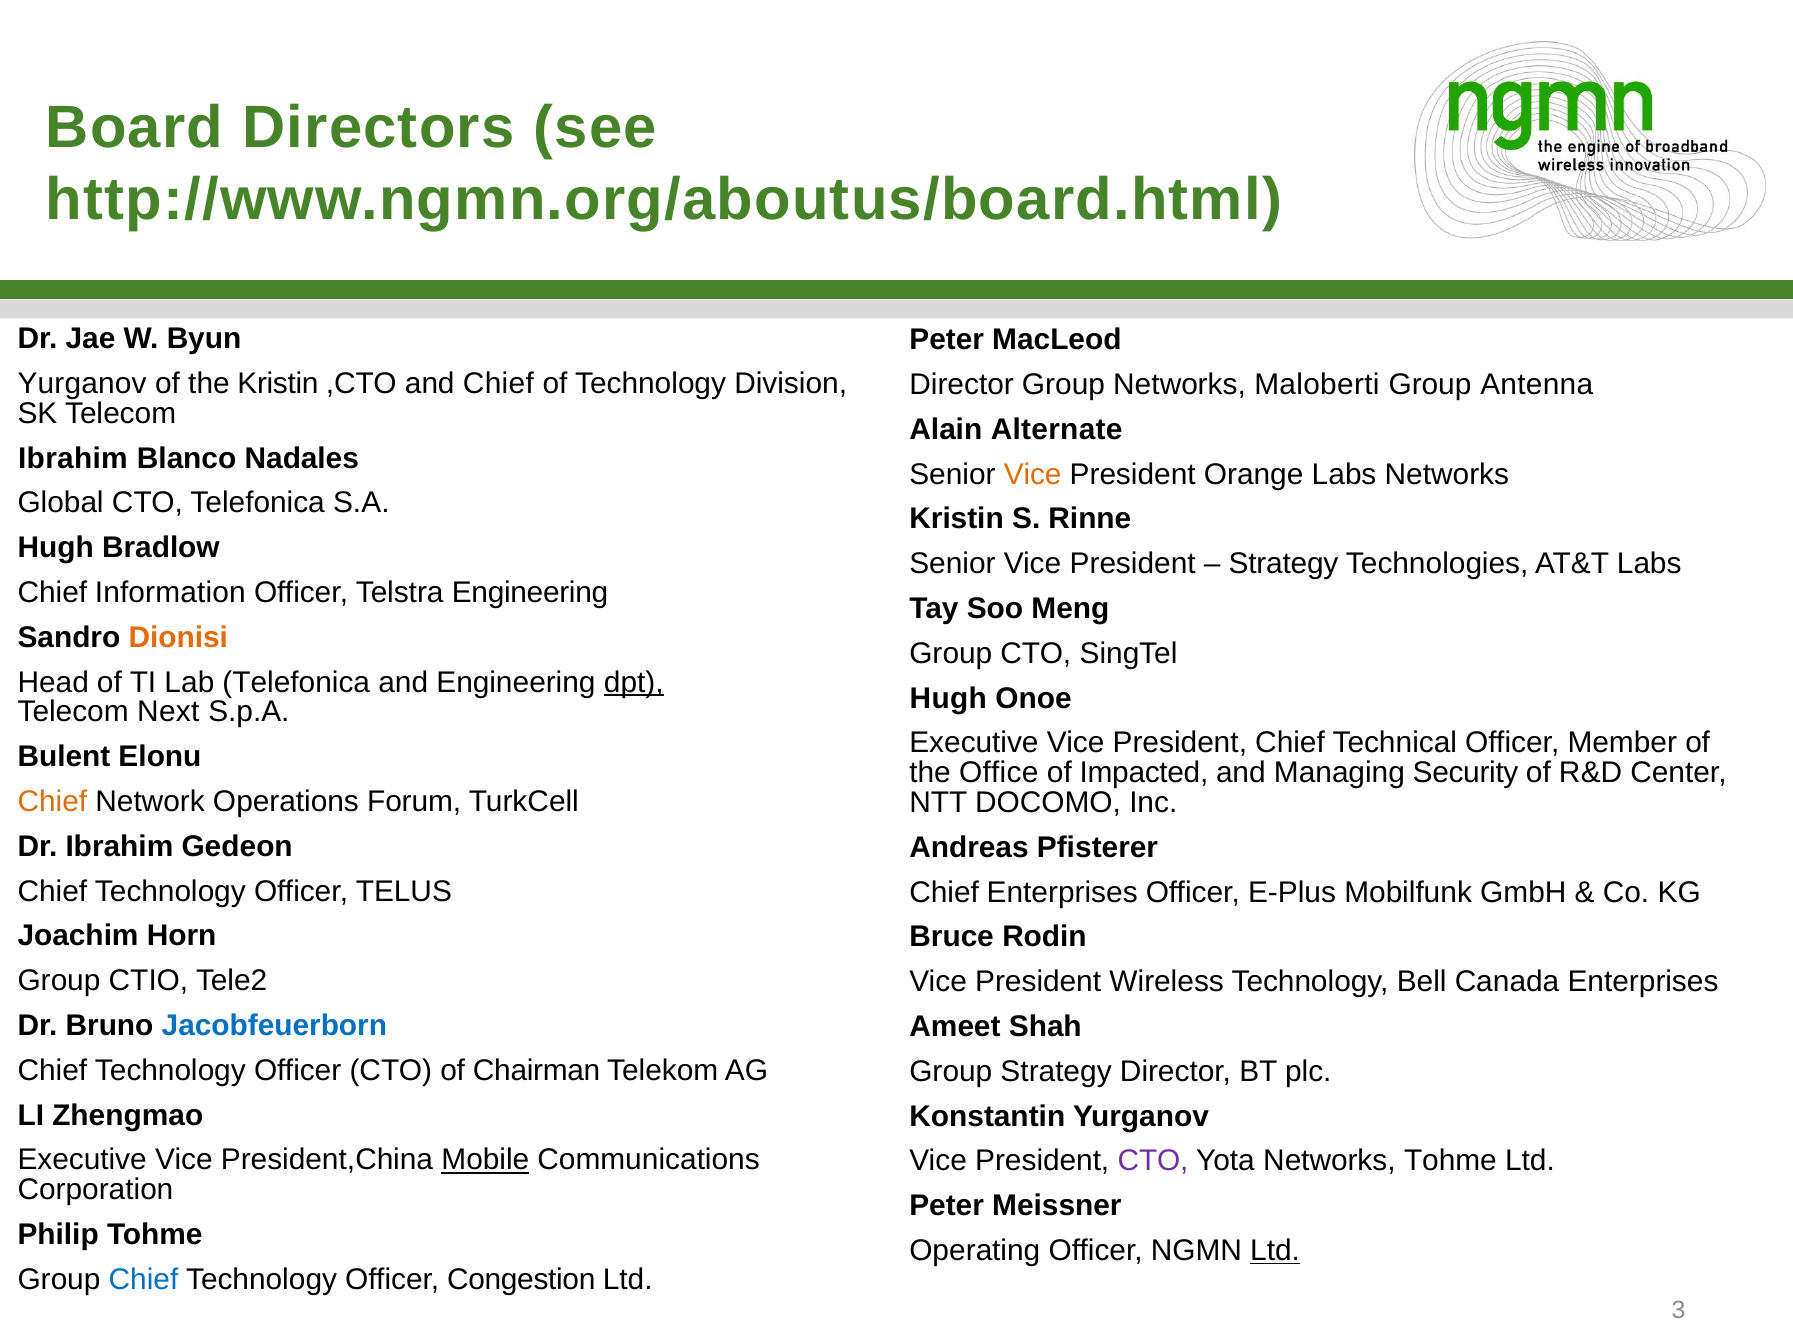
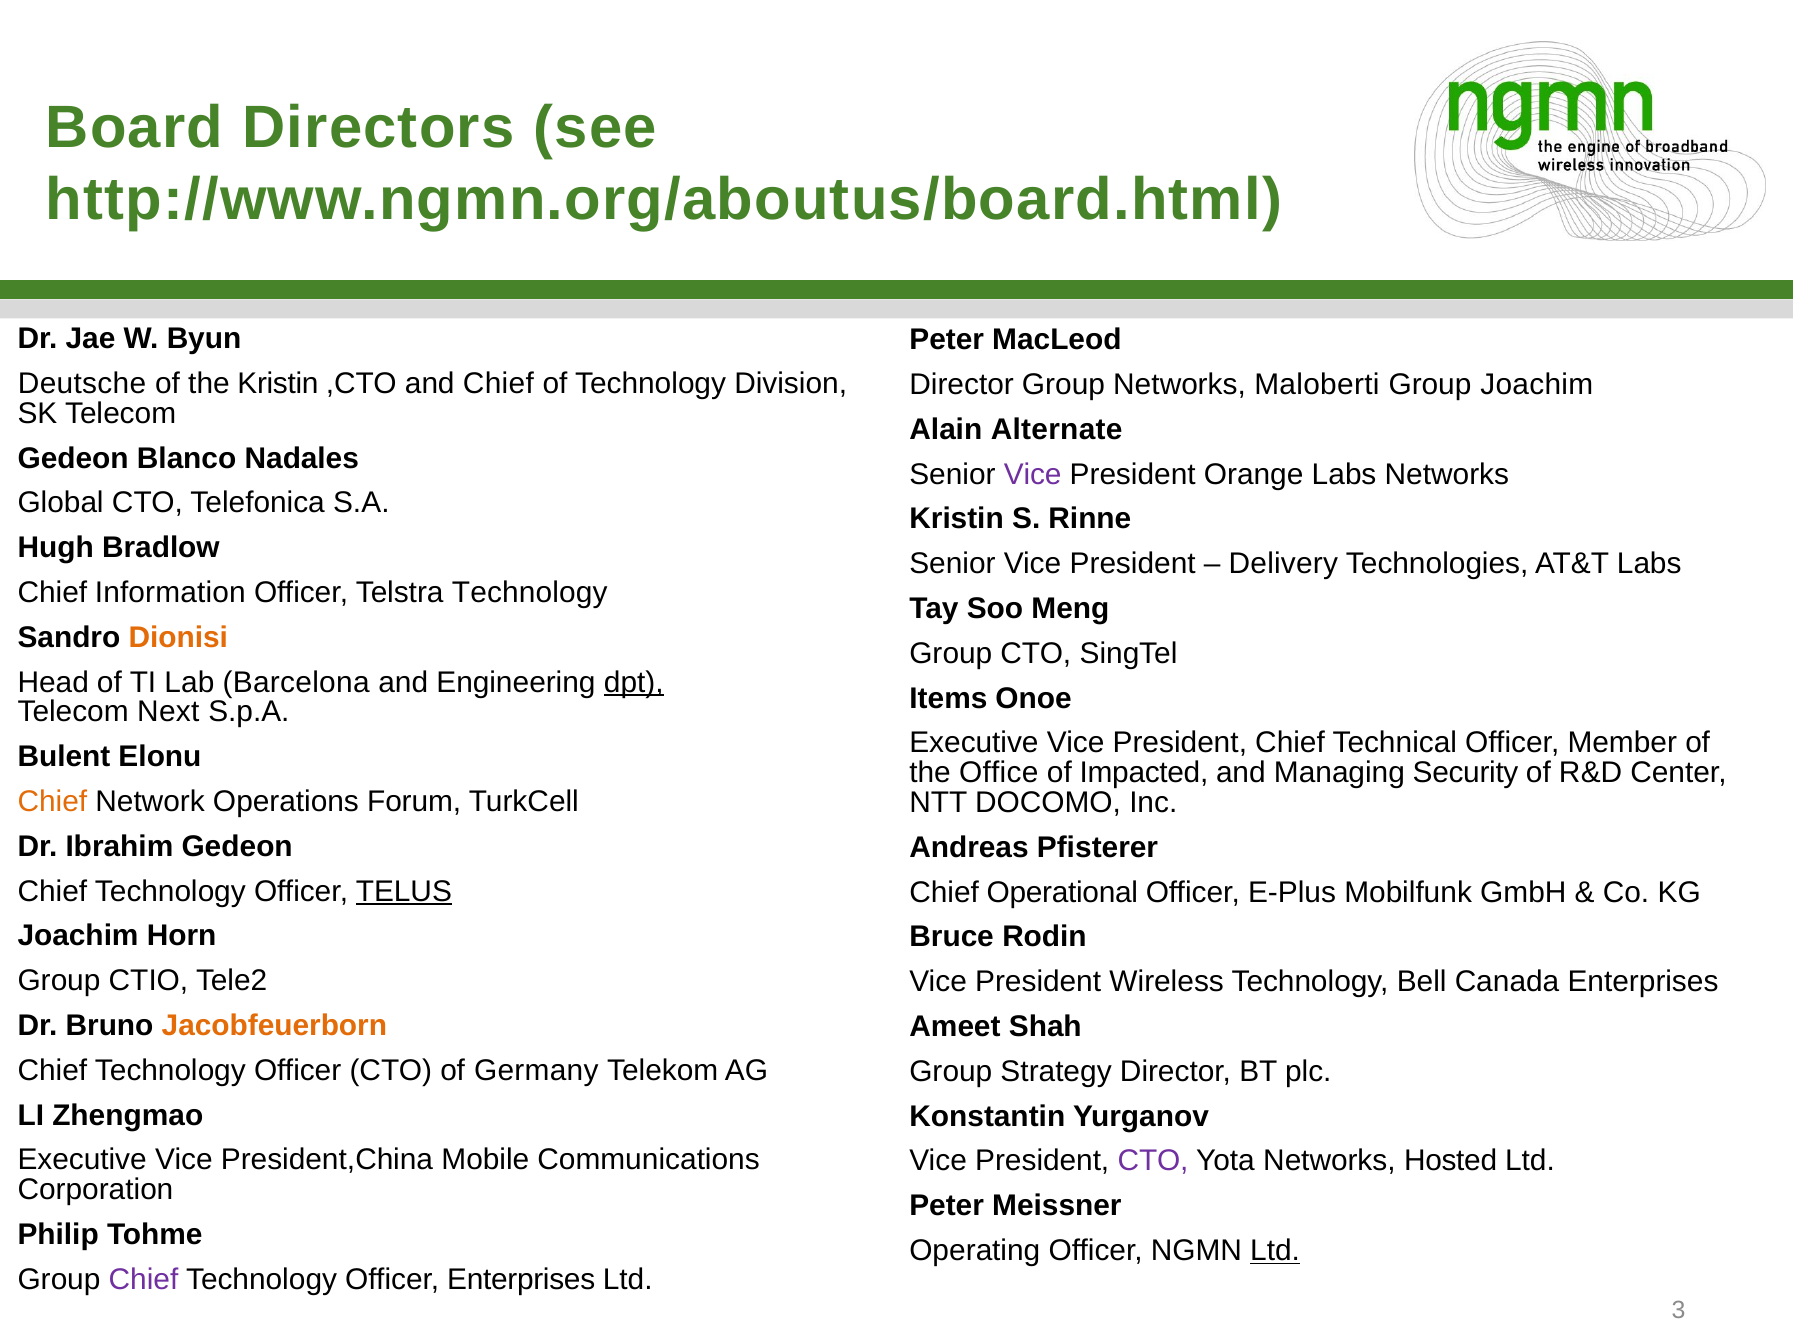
Yurganov at (82, 384): Yurganov -> Deutsche
Group Antenna: Antenna -> Joachim
Ibrahim at (73, 459): Ibrahim -> Gedeon
Vice at (1033, 474) colour: orange -> purple
Strategy at (1284, 564): Strategy -> Delivery
Telstra Engineering: Engineering -> Technology
Lab Telefonica: Telefonica -> Barcelona
Hugh at (948, 699): Hugh -> Items
TELUS underline: none -> present
Chief Enterprises: Enterprises -> Operational
Jacobfeuerborn colour: blue -> orange
Chairman: Chairman -> Germany
Mobile underline: present -> none
Networks Tohme: Tohme -> Hosted
Chief at (143, 1280) colour: blue -> purple
Officer Congestion: Congestion -> Enterprises
